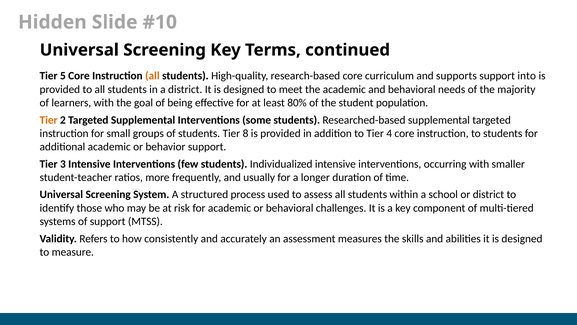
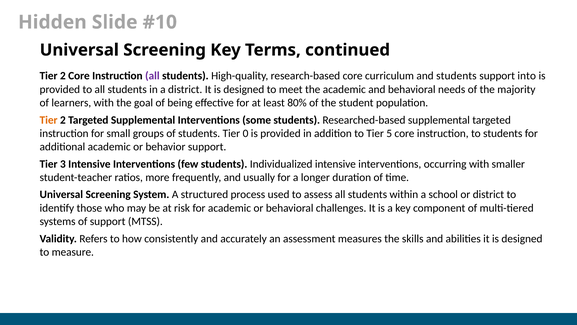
5 at (63, 76): 5 -> 2
all at (152, 76) colour: orange -> purple
and supports: supports -> students
8: 8 -> 0
4: 4 -> 5
